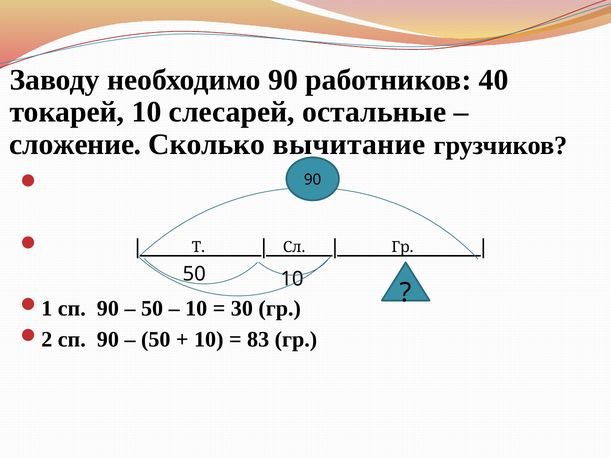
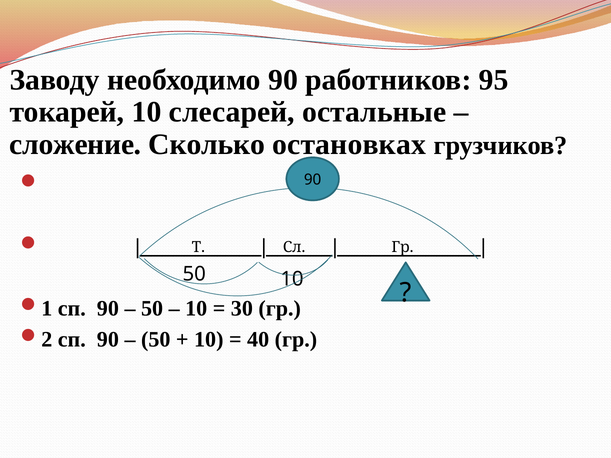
40: 40 -> 95
вычитание: вычитание -> остановках
83: 83 -> 40
